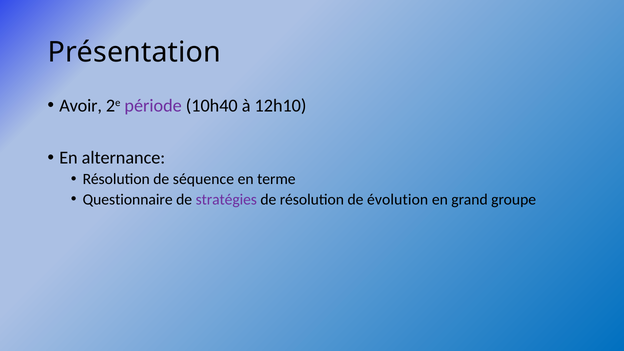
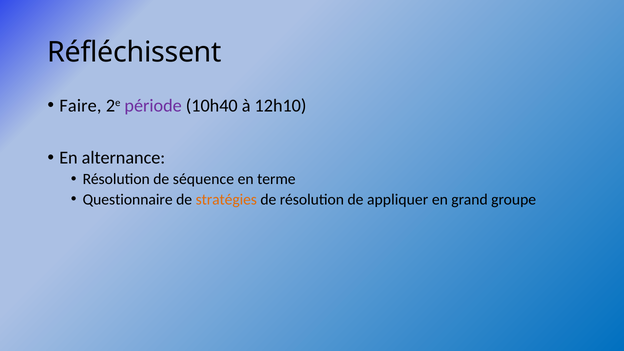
Présentation: Présentation -> Réfléchissent
Avoir: Avoir -> Faire
stratégies colour: purple -> orange
évolution: évolution -> appliquer
